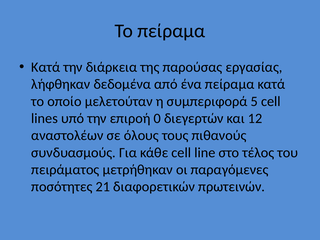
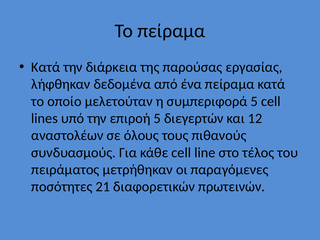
επιροή 0: 0 -> 5
